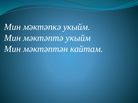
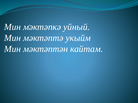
укыйм at (77, 27): укыйм -> уйный
